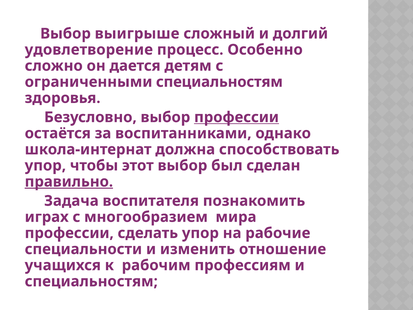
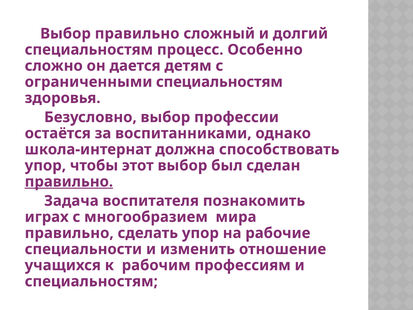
Выбор выигрыше: выигрыше -> правильно
удовлетворение at (89, 50): удовлетворение -> специальностям
профессии at (237, 117) underline: present -> none
профессии at (69, 233): профессии -> правильно
